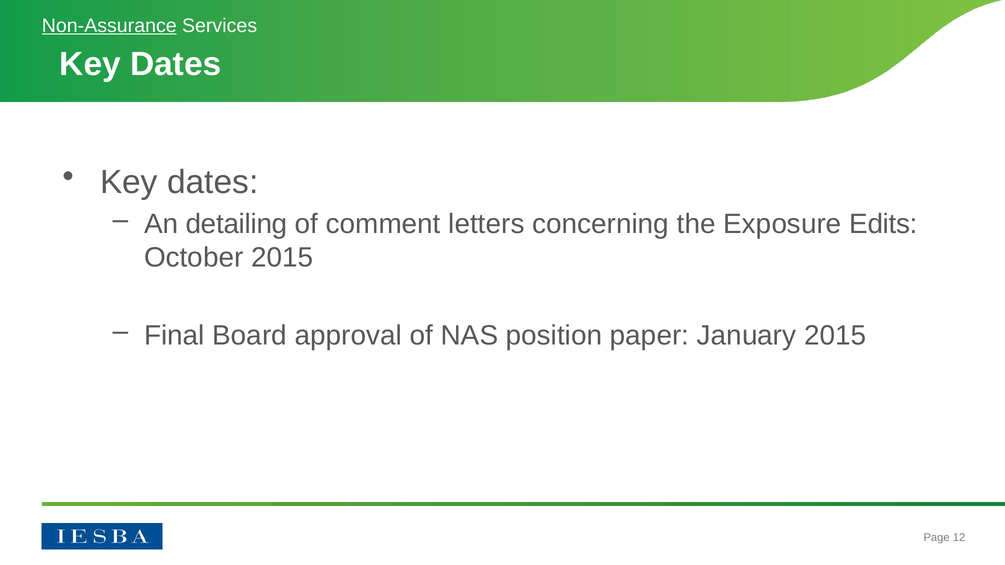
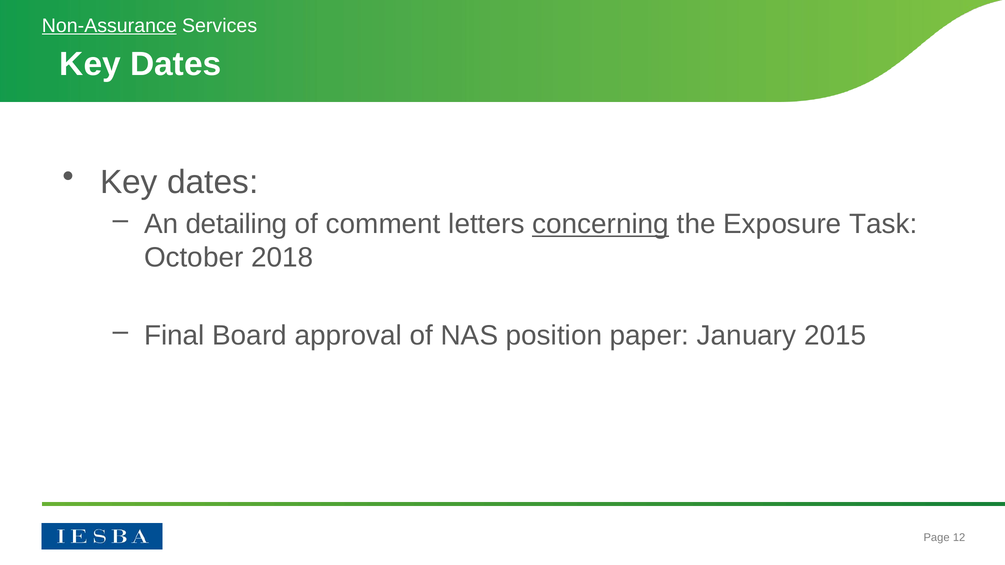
concerning underline: none -> present
Edits: Edits -> Task
October 2015: 2015 -> 2018
